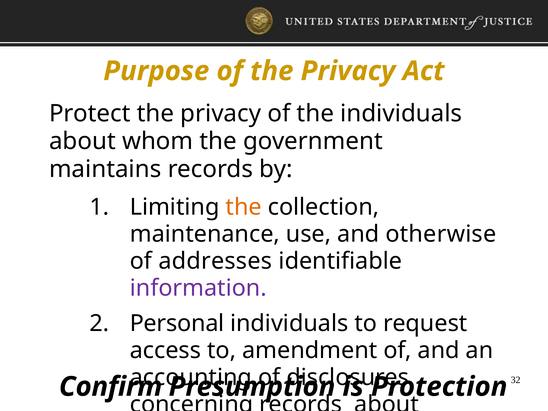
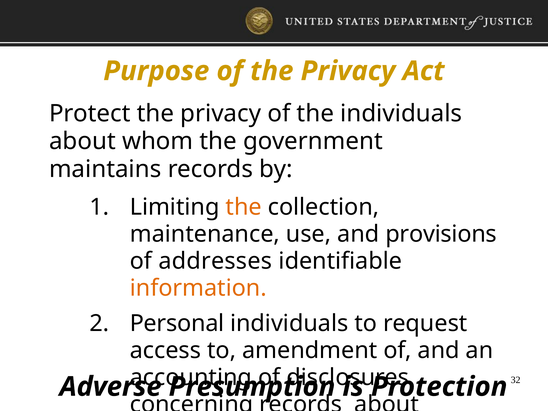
otherwise: otherwise -> provisions
information colour: purple -> orange
Confirm: Confirm -> Adverse
